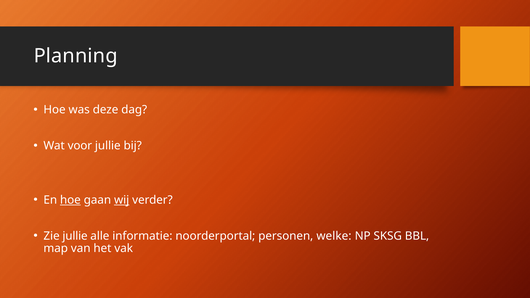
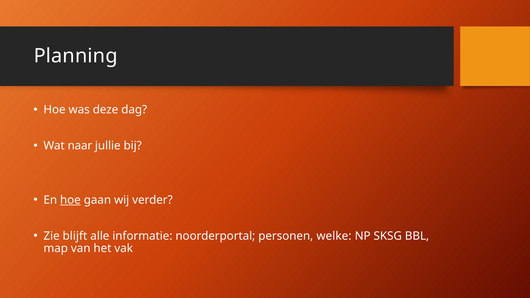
voor: voor -> naar
wij underline: present -> none
Zie jullie: jullie -> blijft
